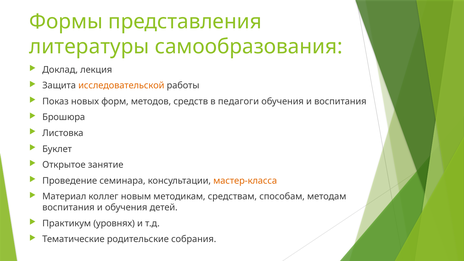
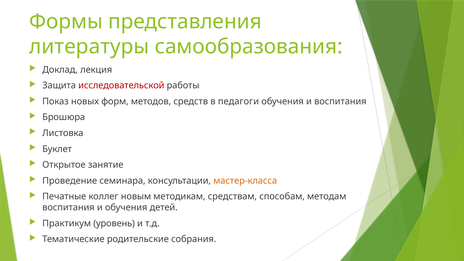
исследовательской colour: orange -> red
Материал: Материал -> Печатные
уровнях: уровнях -> уровень
